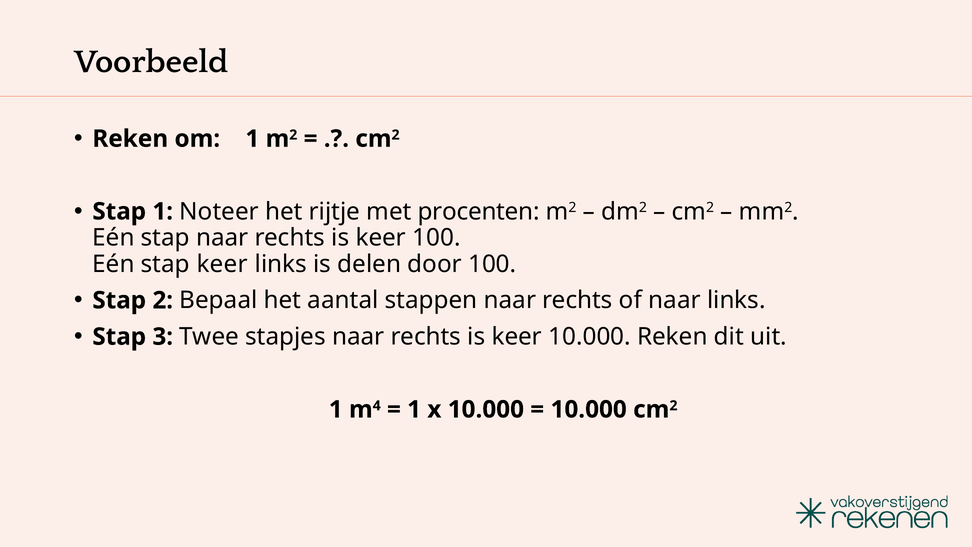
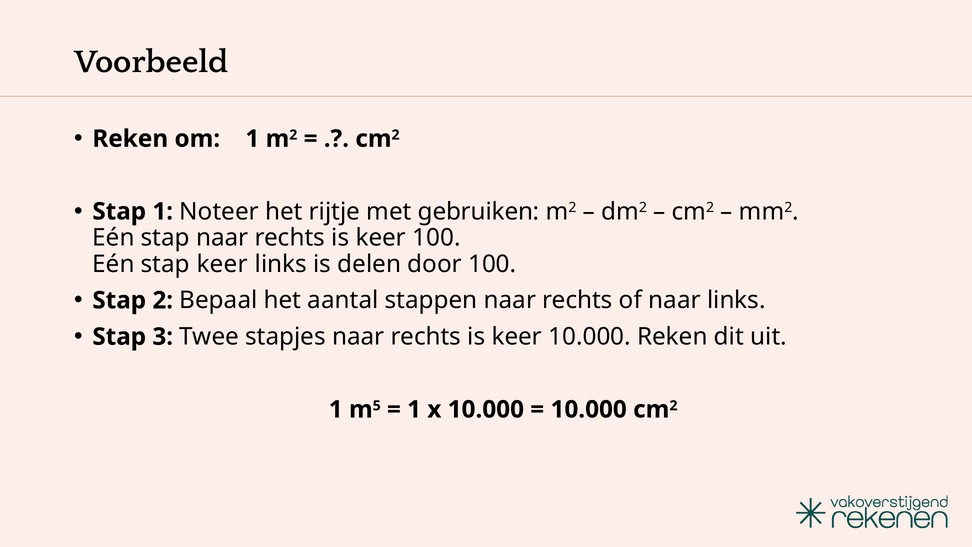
procenten: procenten -> gebruiken
4: 4 -> 5
